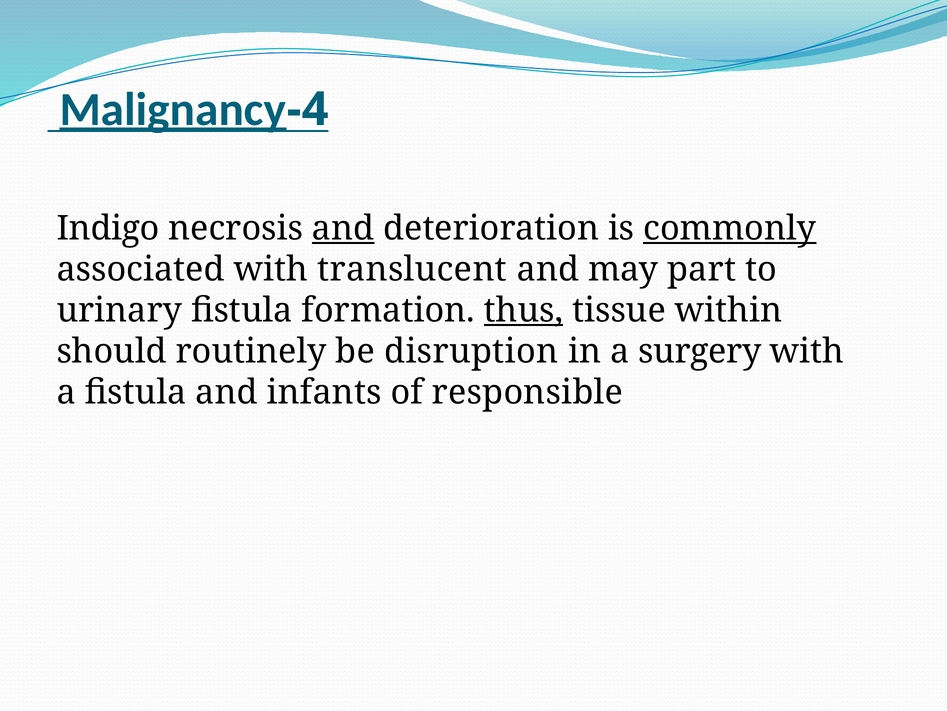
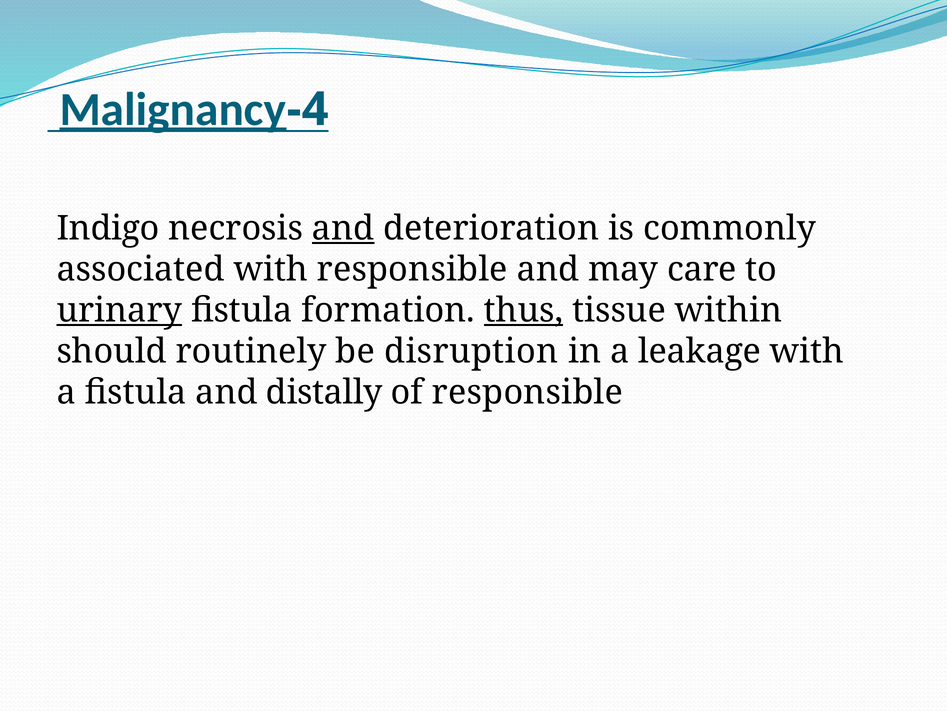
commonly underline: present -> none
with translucent: translucent -> responsible
part: part -> care
urinary underline: none -> present
surgery: surgery -> leakage
infants: infants -> distally
